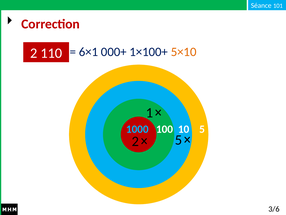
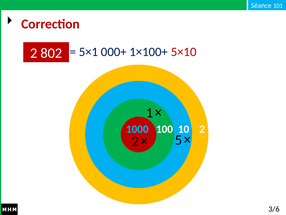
110: 110 -> 802
6×1: 6×1 -> 5×1
5×10 colour: orange -> red
10 5: 5 -> 2
